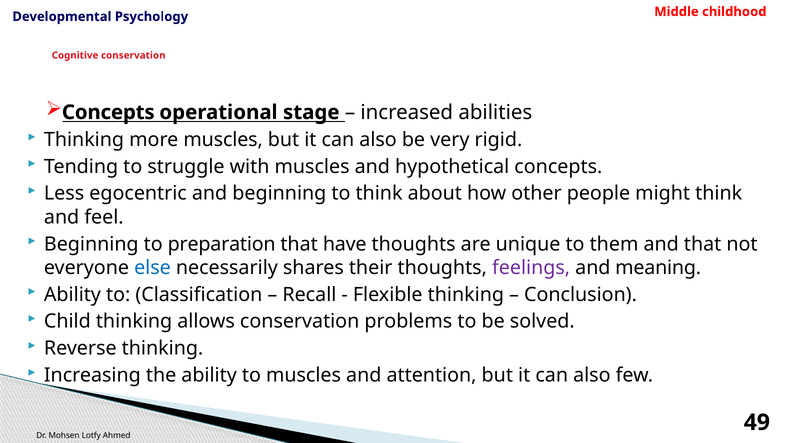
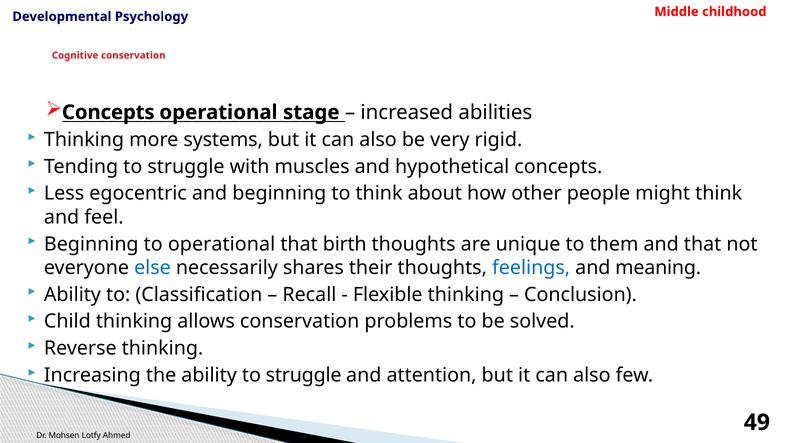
more muscles: muscles -> systems
to preparation: preparation -> operational
have: have -> birth
feelings colour: purple -> blue
ability to muscles: muscles -> struggle
